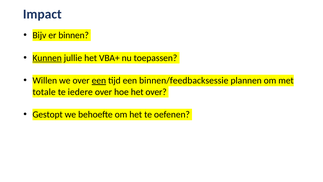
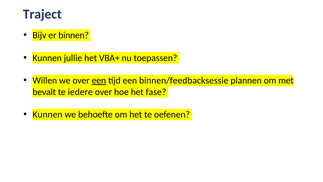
Impact: Impact -> Traject
Kunnen at (47, 58) underline: present -> none
totale: totale -> bevalt
het over: over -> fase
Gestopt at (48, 114): Gestopt -> Kunnen
